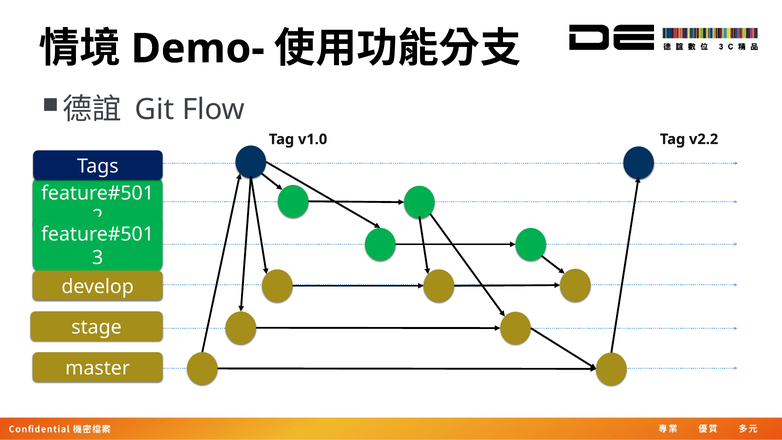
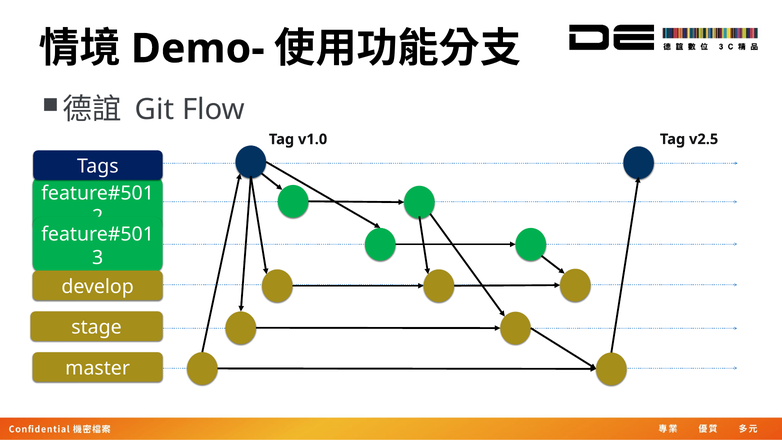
v2.2: v2.2 -> v2.5
